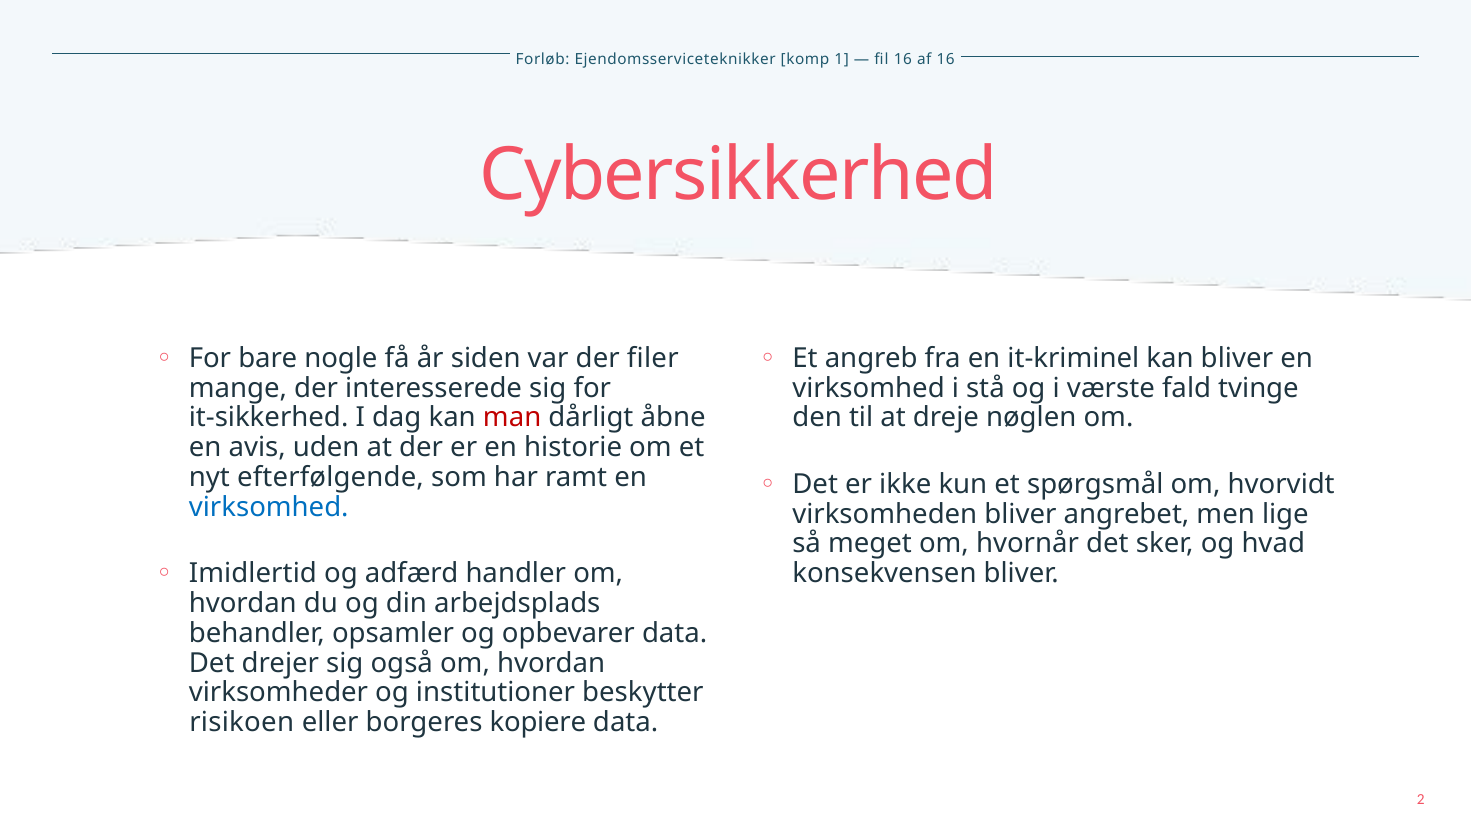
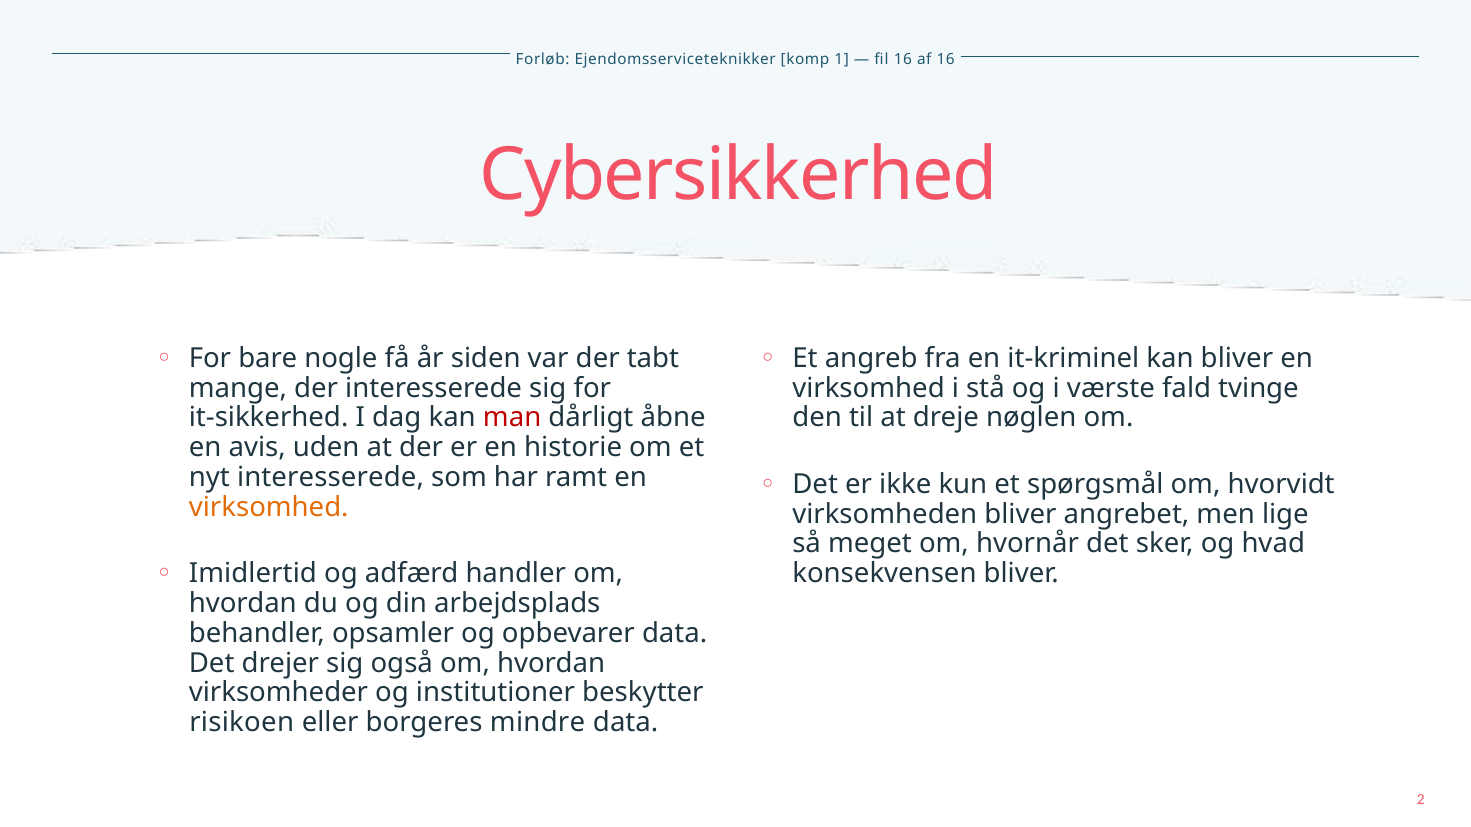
filer: filer -> tabt
nyt efterfølgende: efterfølgende -> interesserede
virksomhed at (269, 507) colour: blue -> orange
kopiere: kopiere -> mindre
